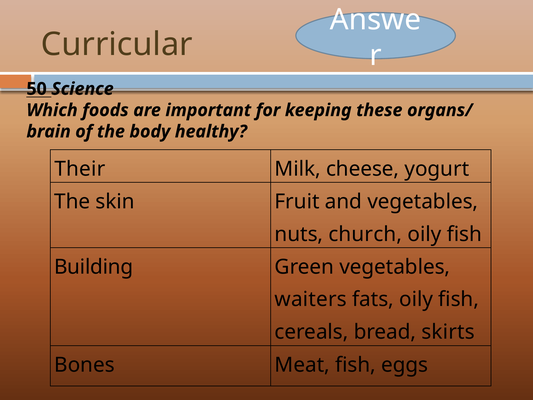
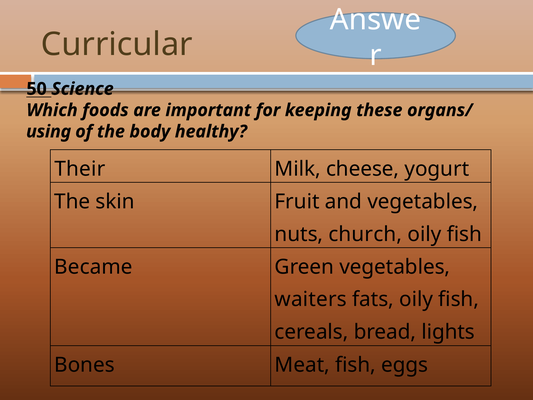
brain: brain -> using
Building: Building -> Became
skirts: skirts -> lights
